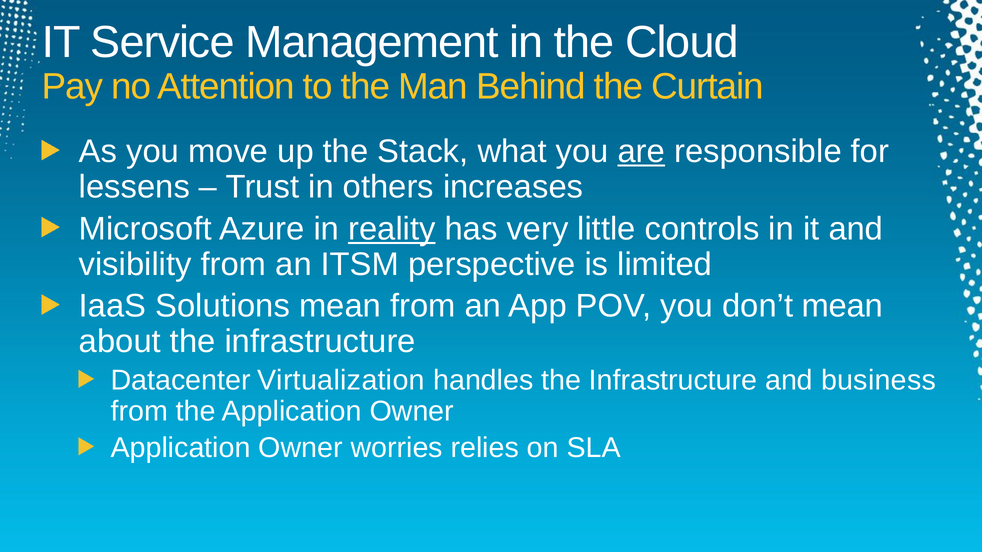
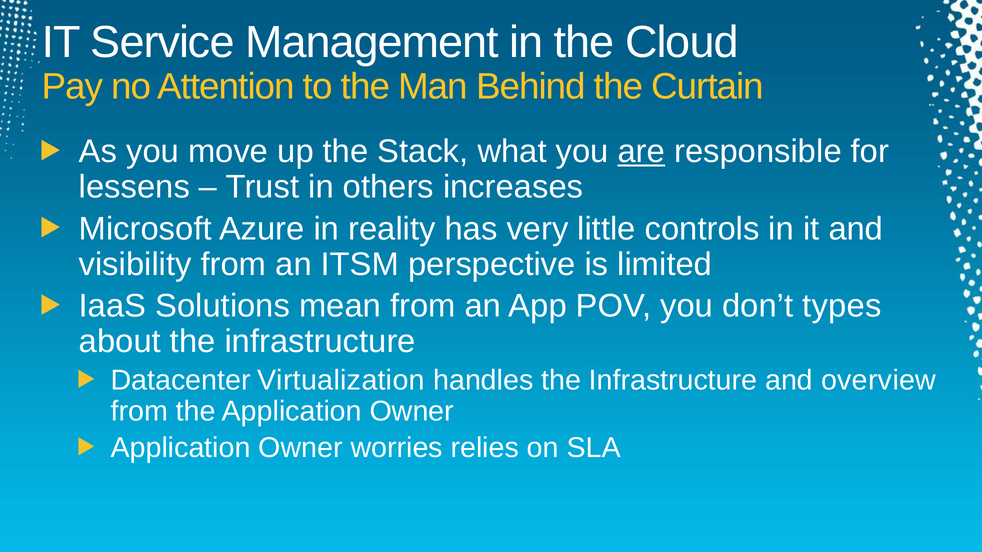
reality underline: present -> none
don’t mean: mean -> types
business: business -> overview
